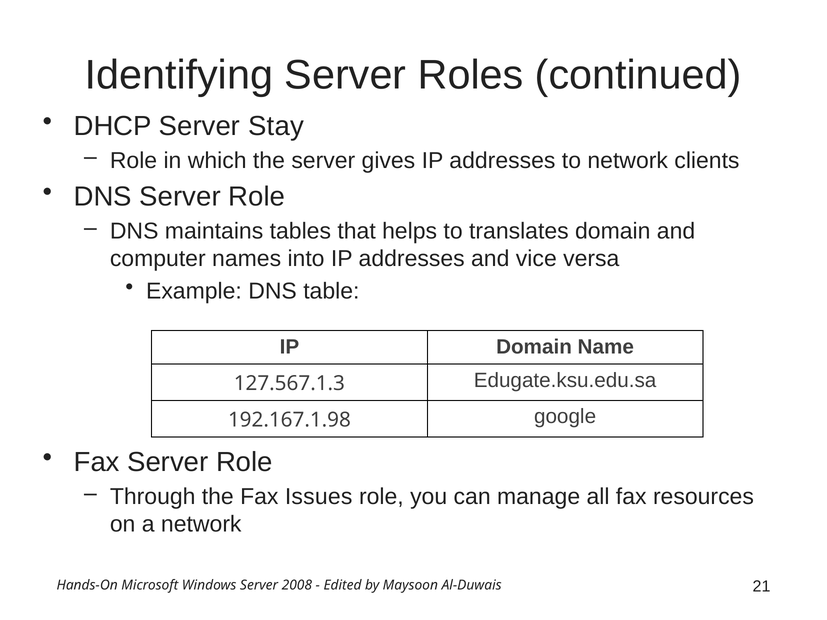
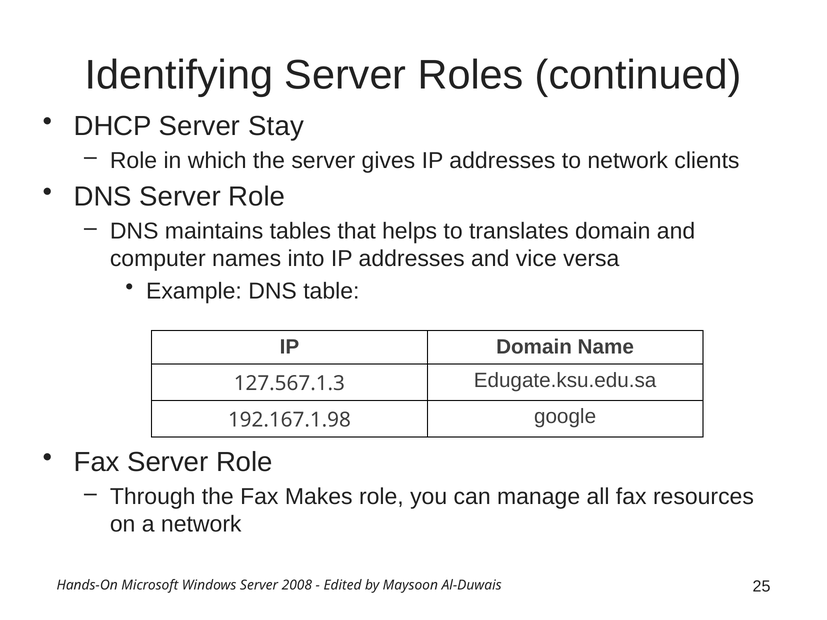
Issues: Issues -> Makes
21: 21 -> 25
